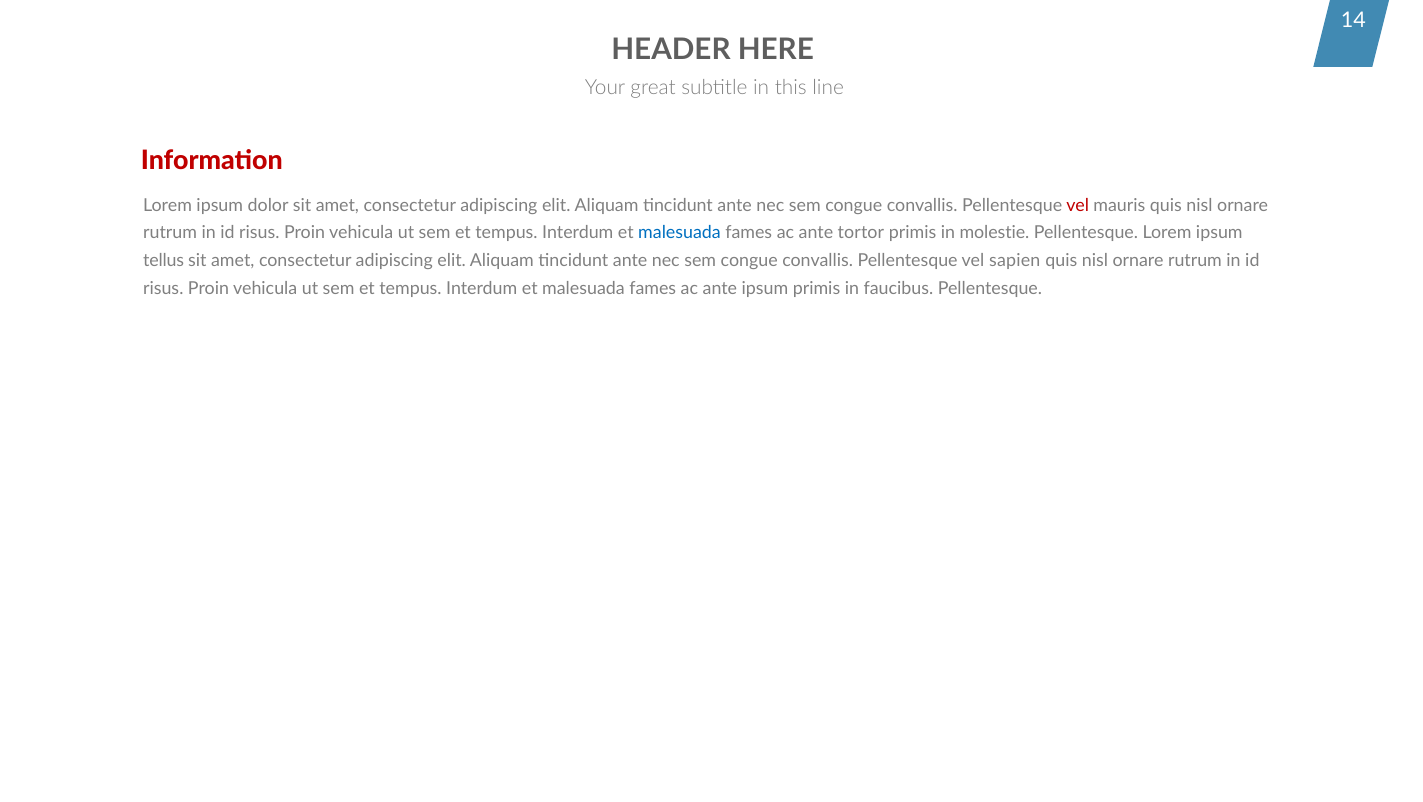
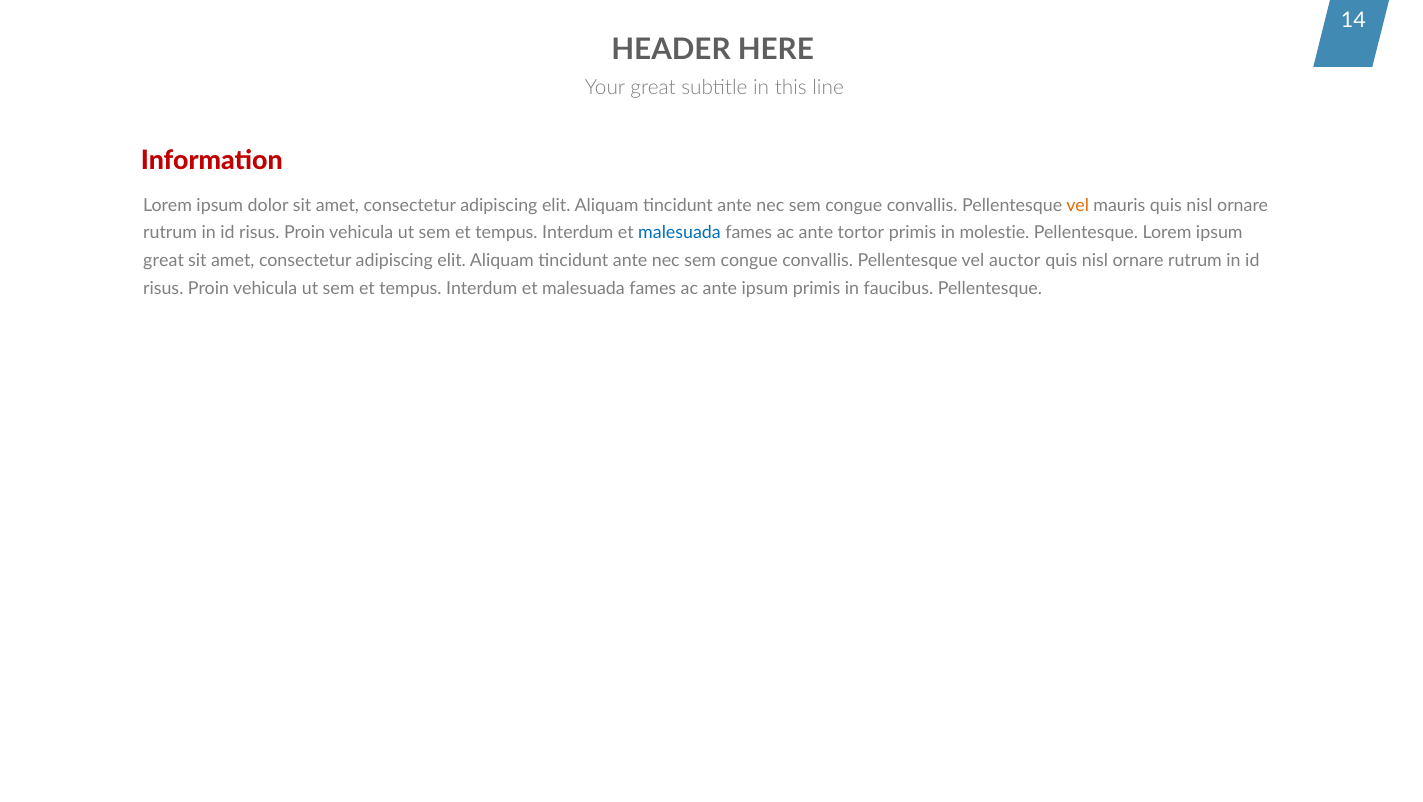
vel at (1078, 205) colour: red -> orange
tellus at (164, 261): tellus -> great
sapien: sapien -> auctor
